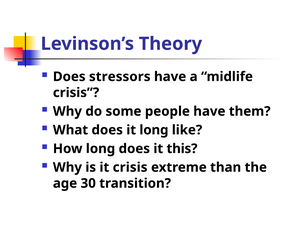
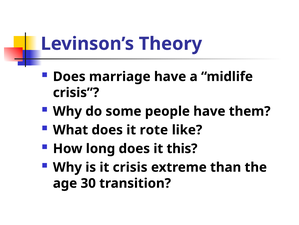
stressors: stressors -> marriage
it long: long -> rote
